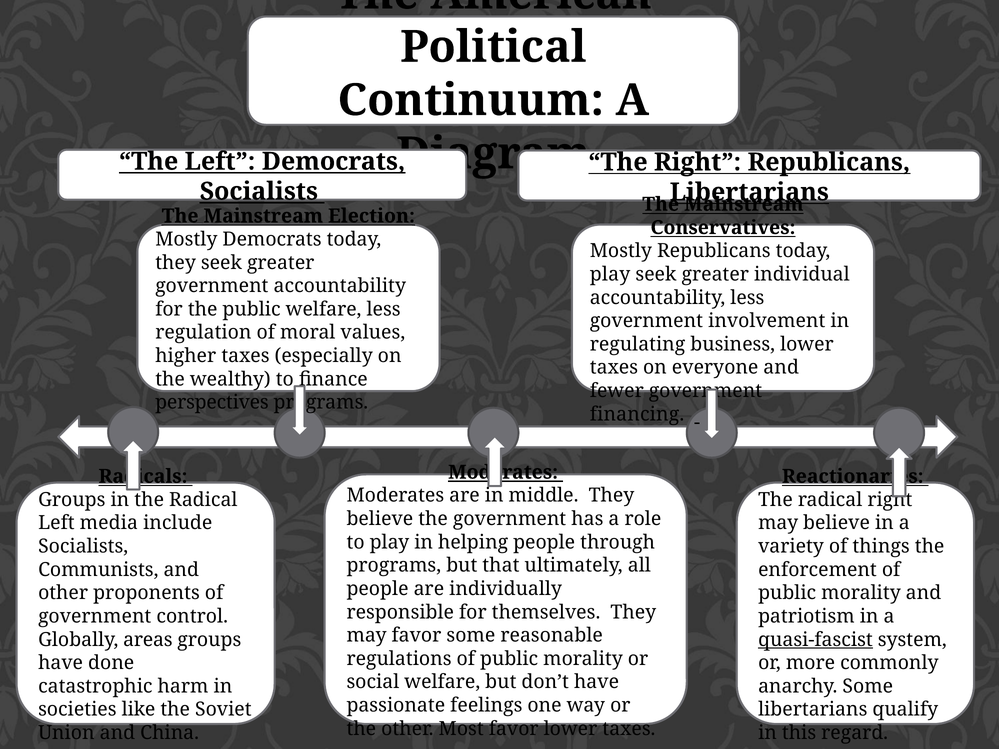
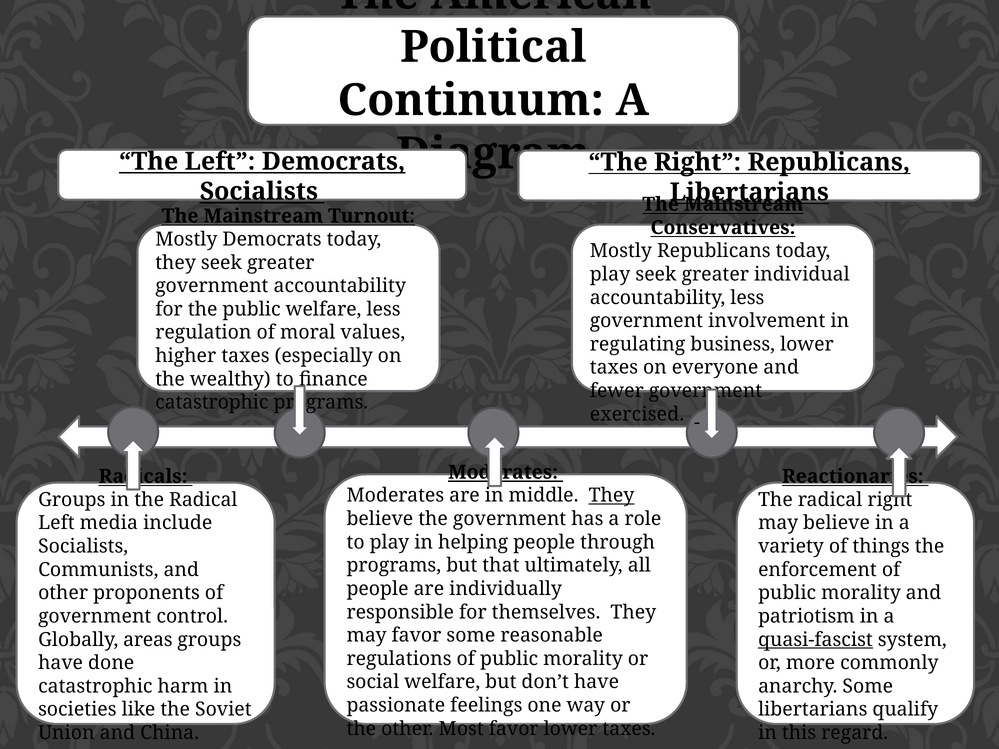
Election: Election -> Turnout
perspectives at (212, 403): perspectives -> catastrophic
financing: financing -> exercised
They at (611, 496) underline: none -> present
